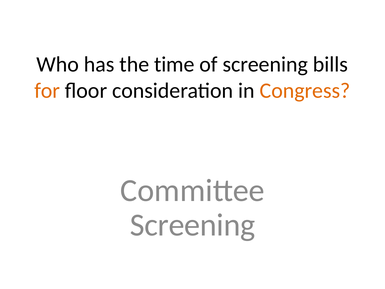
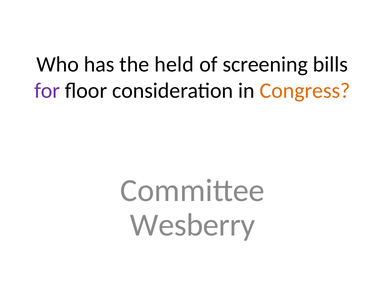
time: time -> held
for colour: orange -> purple
Screening at (193, 225): Screening -> Wesberry
